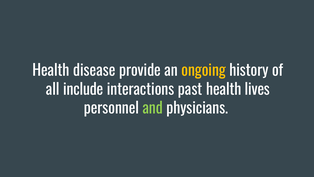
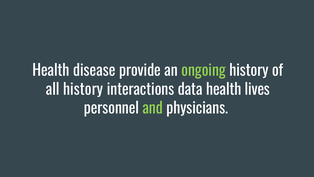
ongoing colour: yellow -> light green
all include: include -> history
past: past -> data
